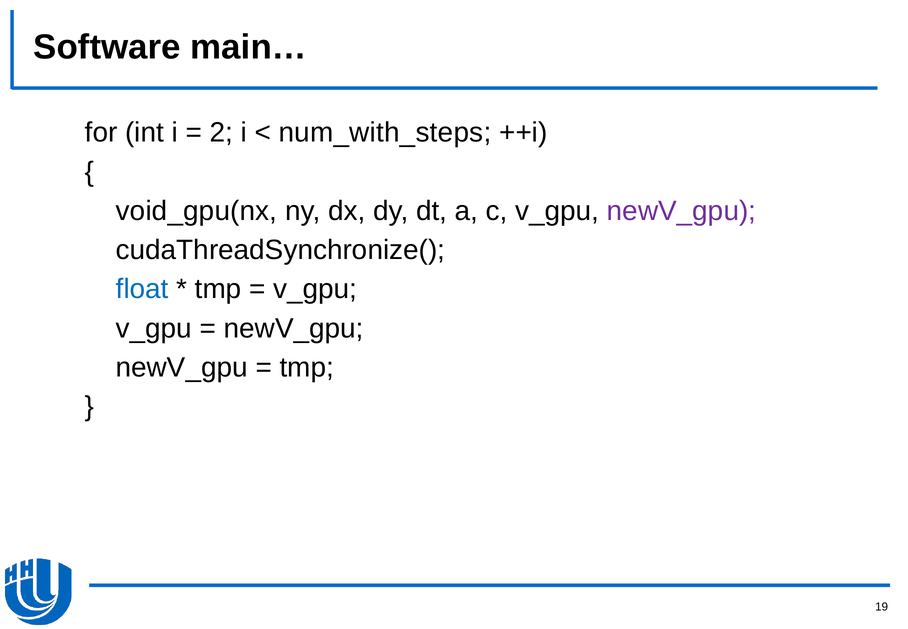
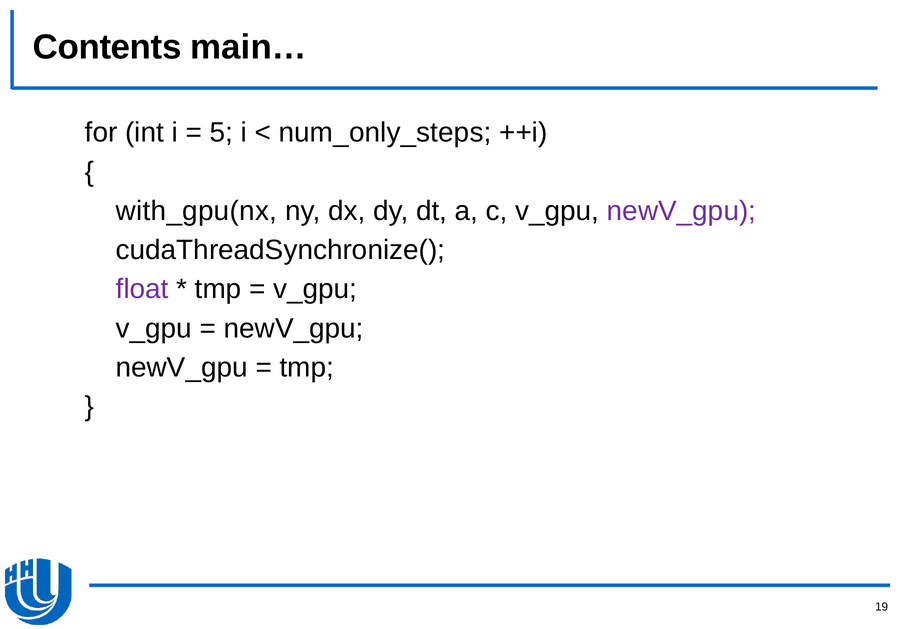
Software: Software -> Contents
2: 2 -> 5
num_with_steps: num_with_steps -> num_only_steps
void_gpu(nx: void_gpu(nx -> with_gpu(nx
float colour: blue -> purple
